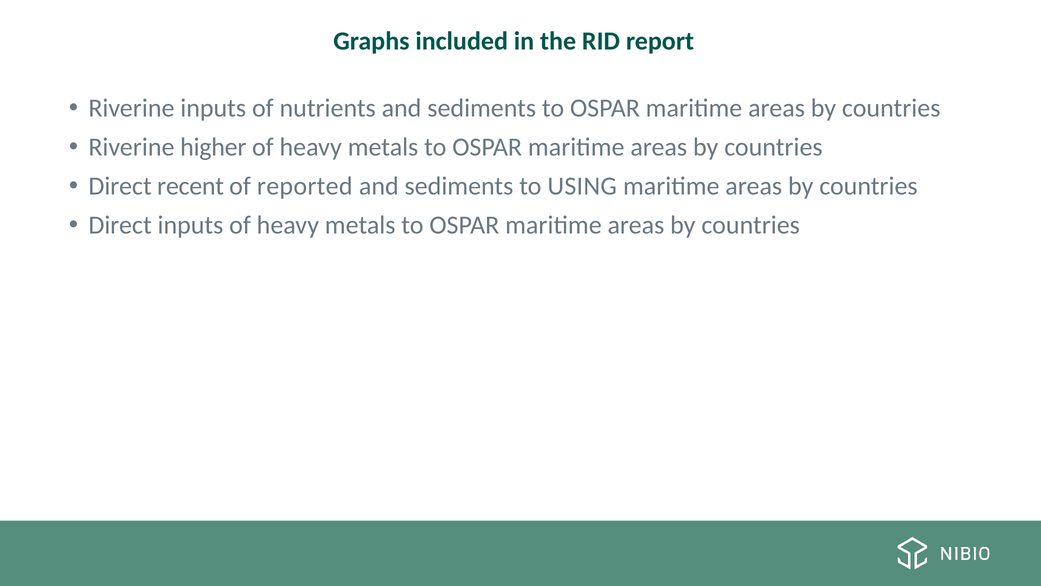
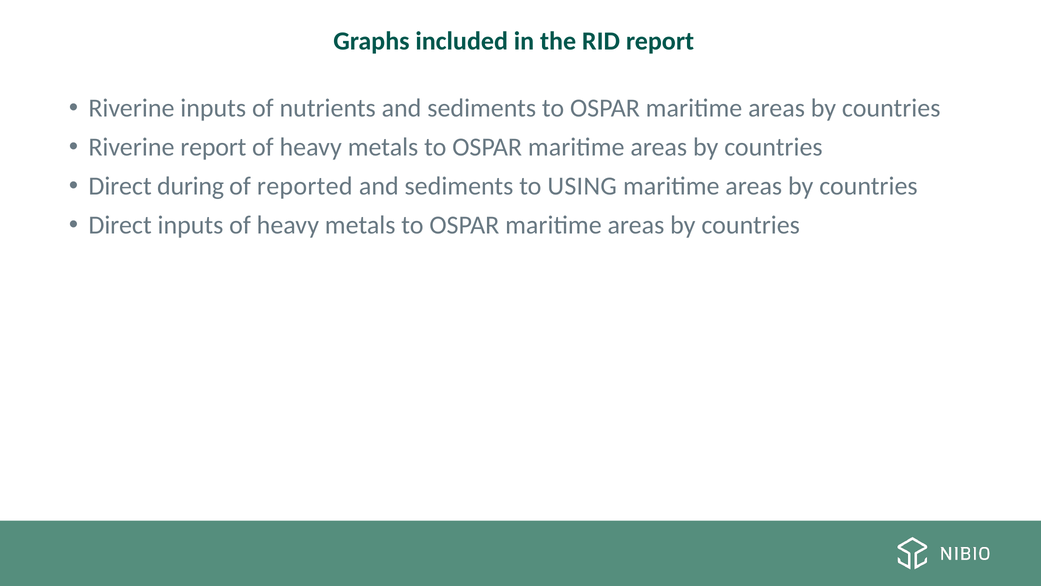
Riverine higher: higher -> report
recent: recent -> during
